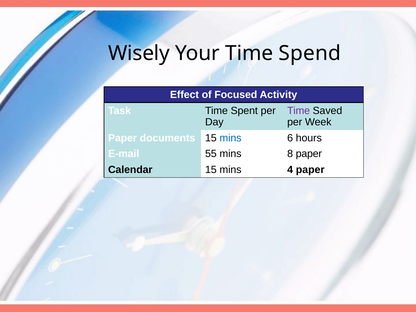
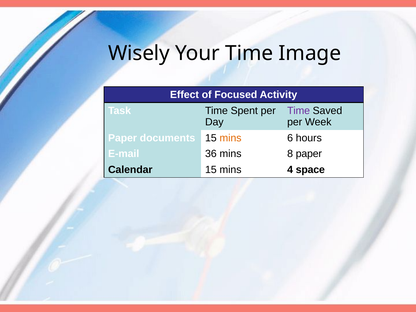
Spend: Spend -> Image
mins at (231, 138) colour: blue -> orange
55: 55 -> 36
4 paper: paper -> space
